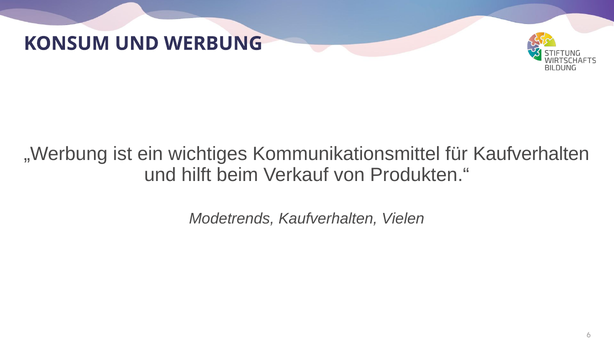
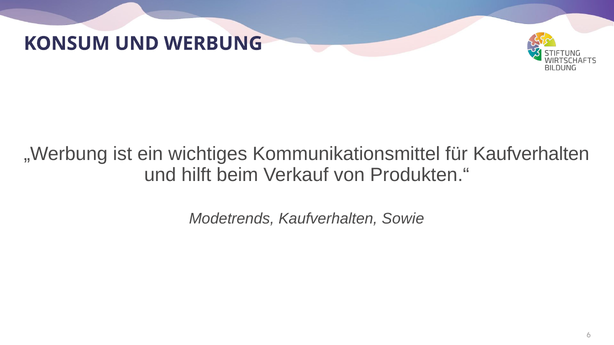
Vielen: Vielen -> Sowie
